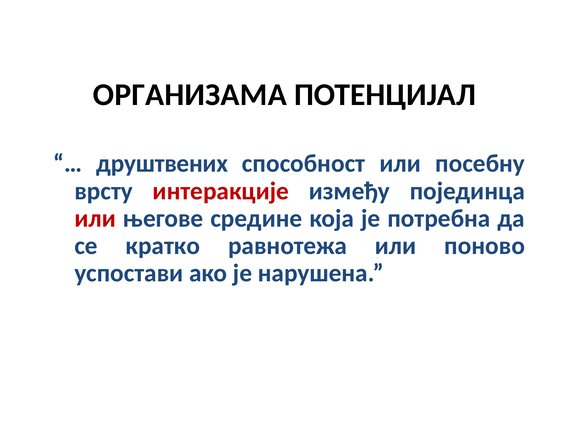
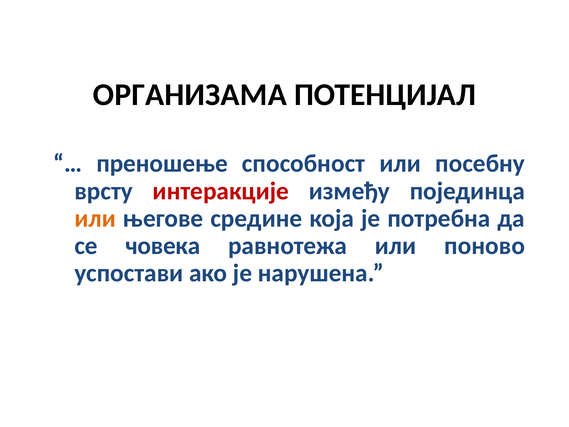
друштвених: друштвених -> преношење
или at (95, 218) colour: red -> orange
кратко: кратко -> човека
